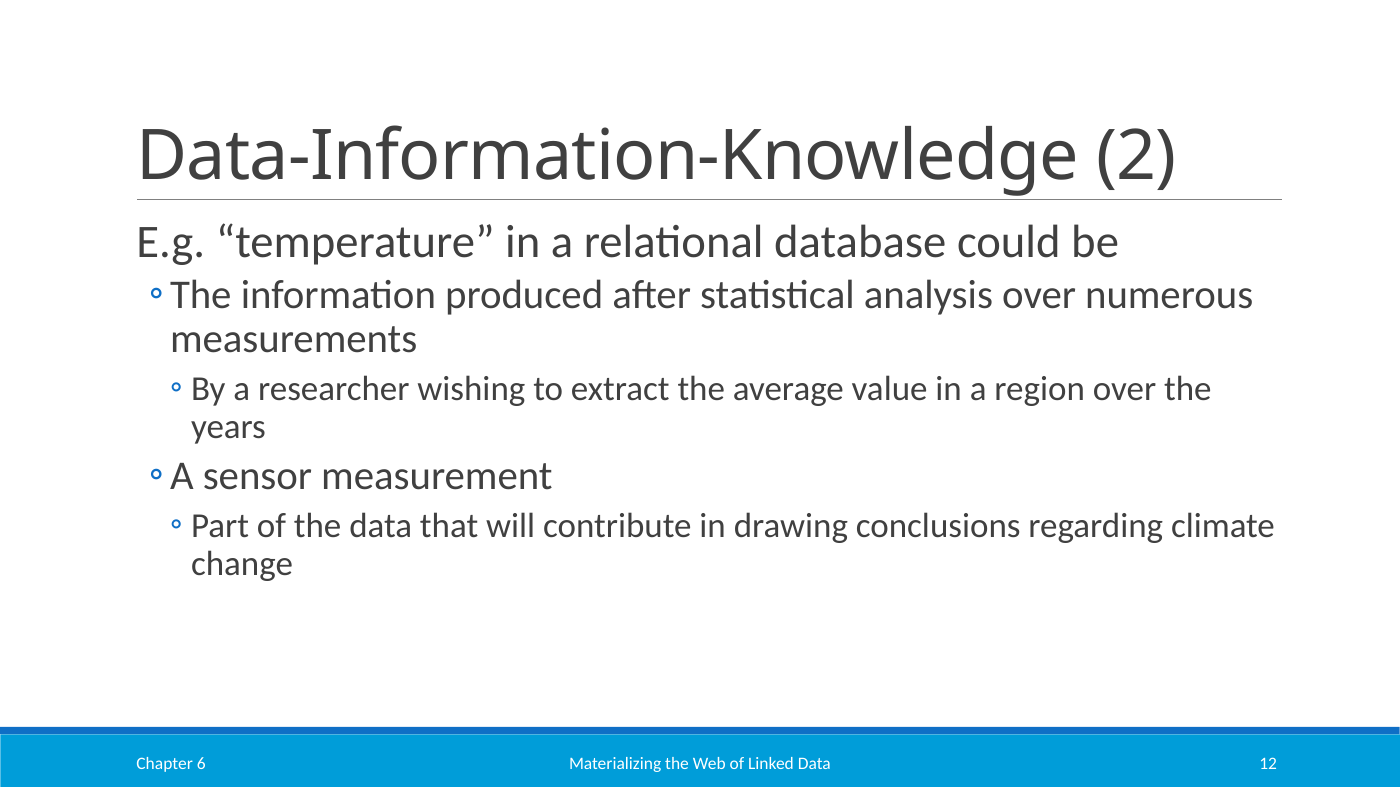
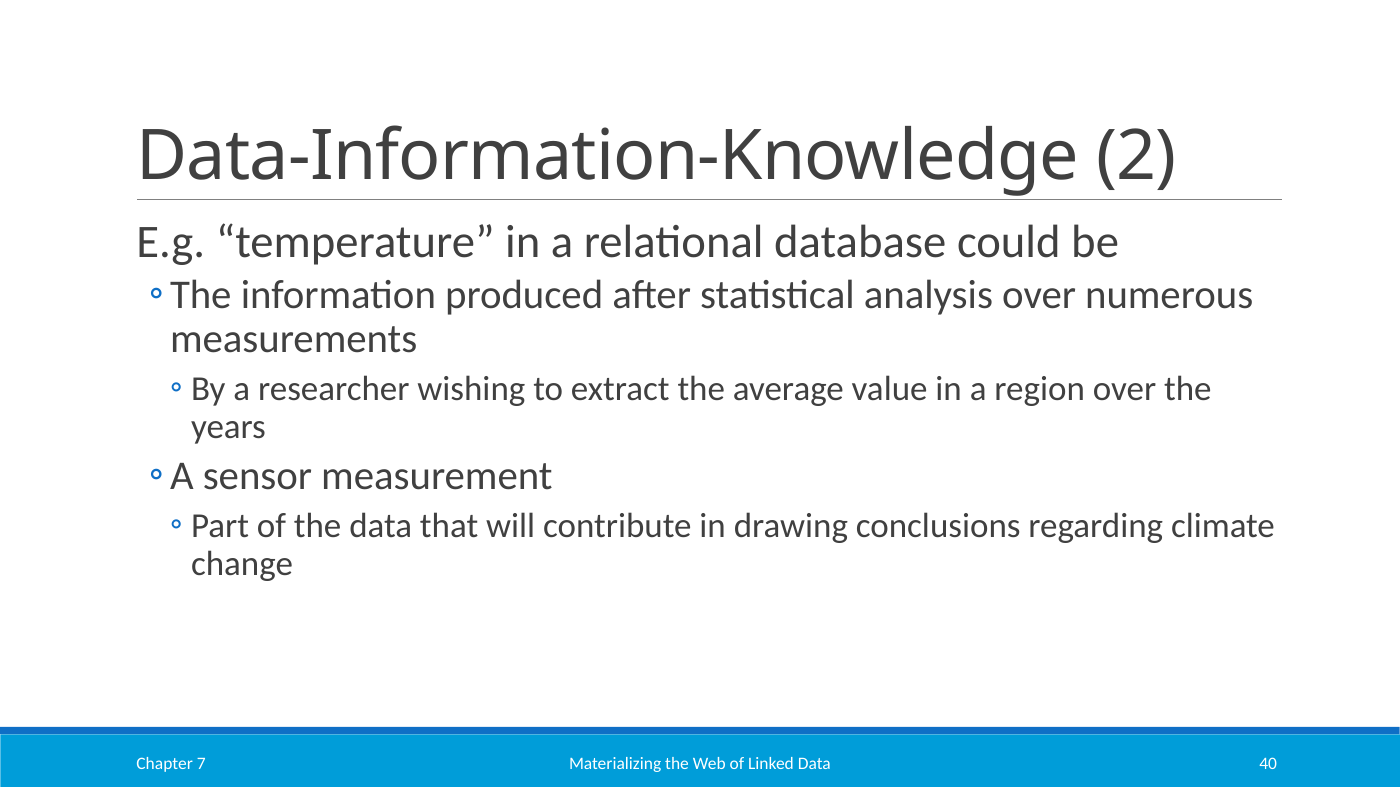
12: 12 -> 40
6: 6 -> 7
